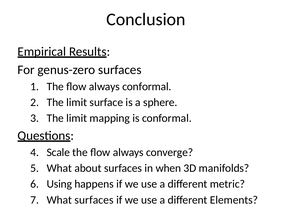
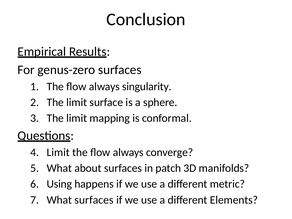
always conformal: conformal -> singularity
Scale at (58, 152): Scale -> Limit
when: when -> patch
